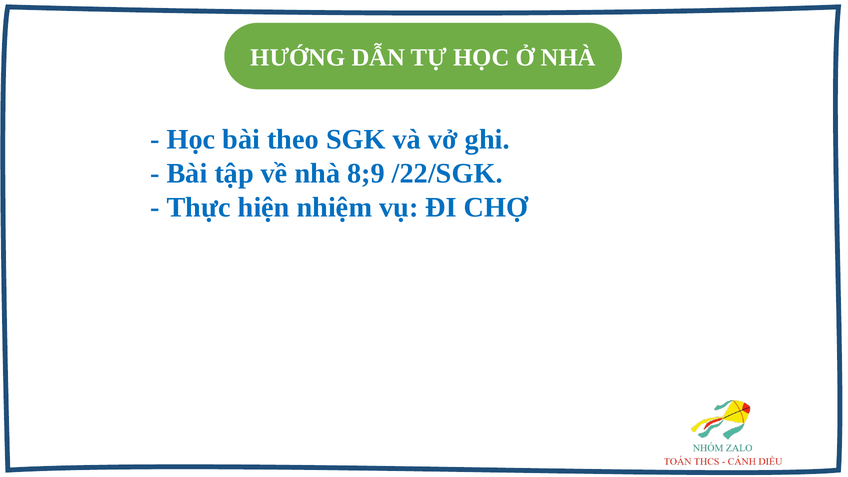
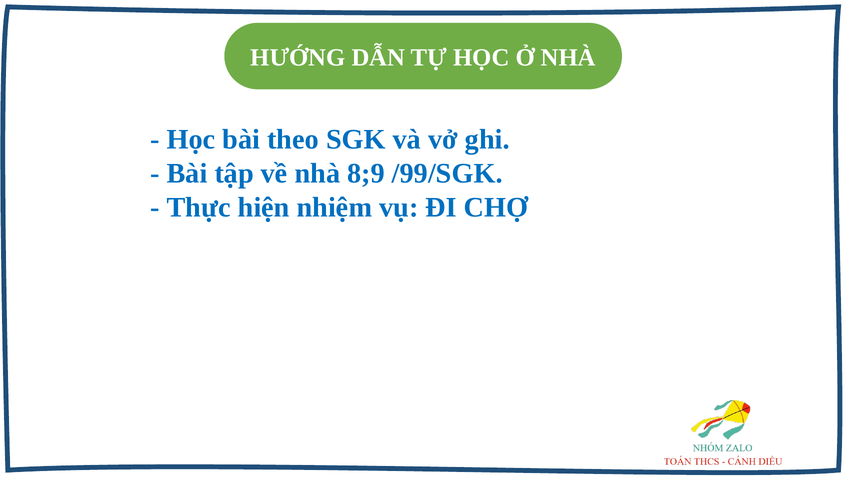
/22/SGK: /22/SGK -> /99/SGK
